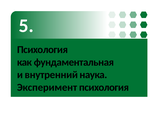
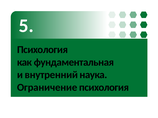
Эксперимент: Эксперимент -> Ограничение
